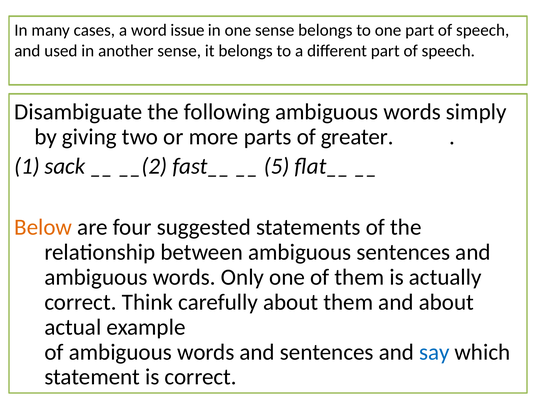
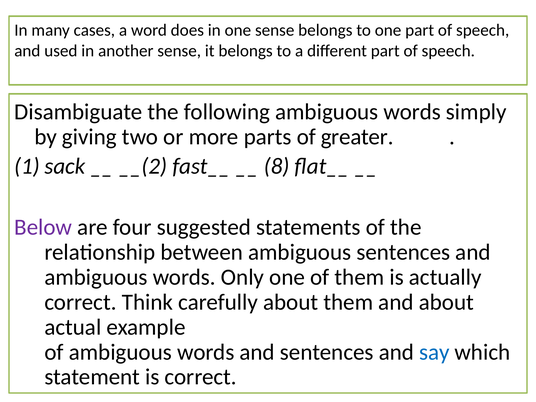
issue: issue -> does
5: 5 -> 8
Below colour: orange -> purple
